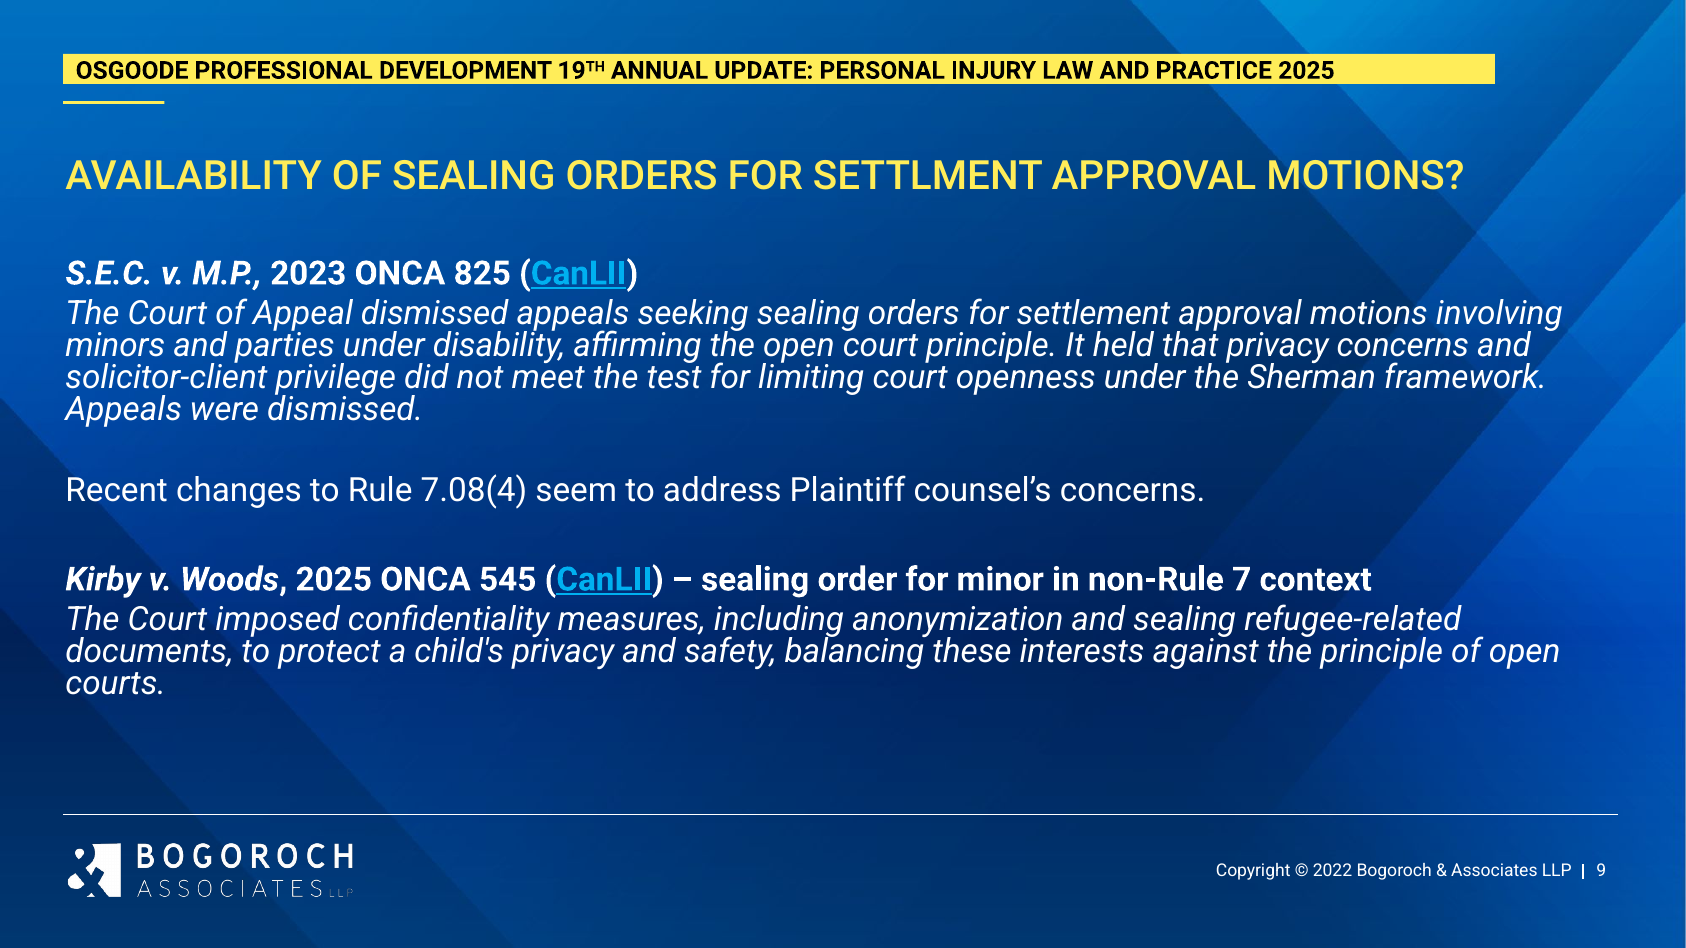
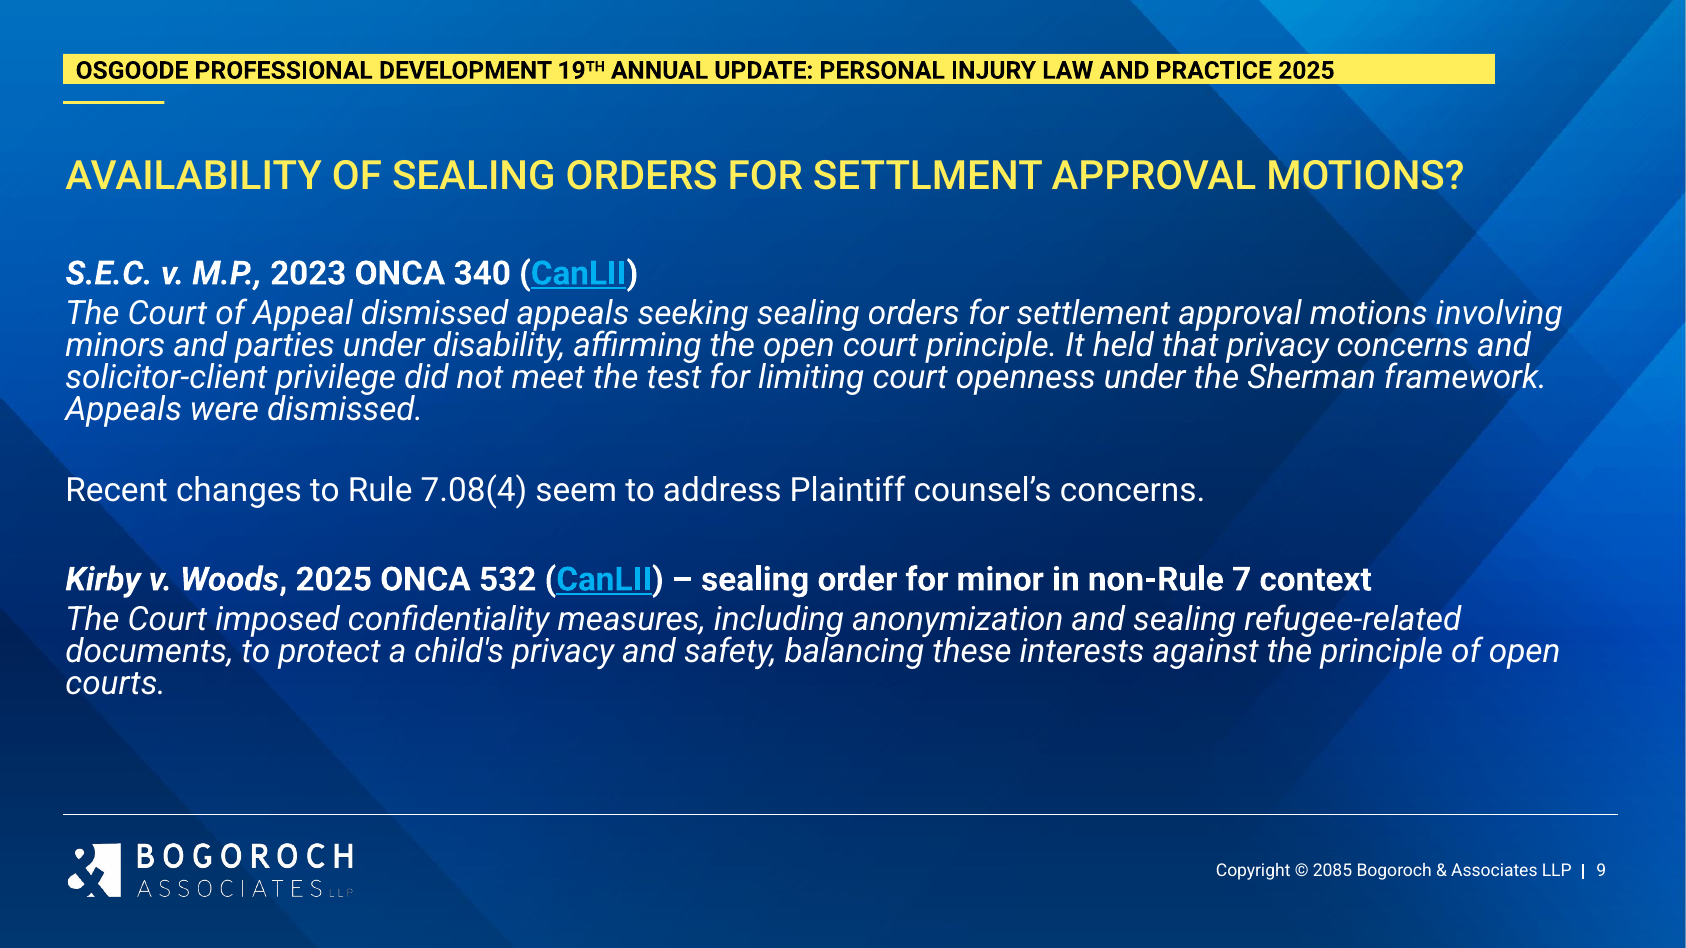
825: 825 -> 340
545: 545 -> 532
2022: 2022 -> 2085
